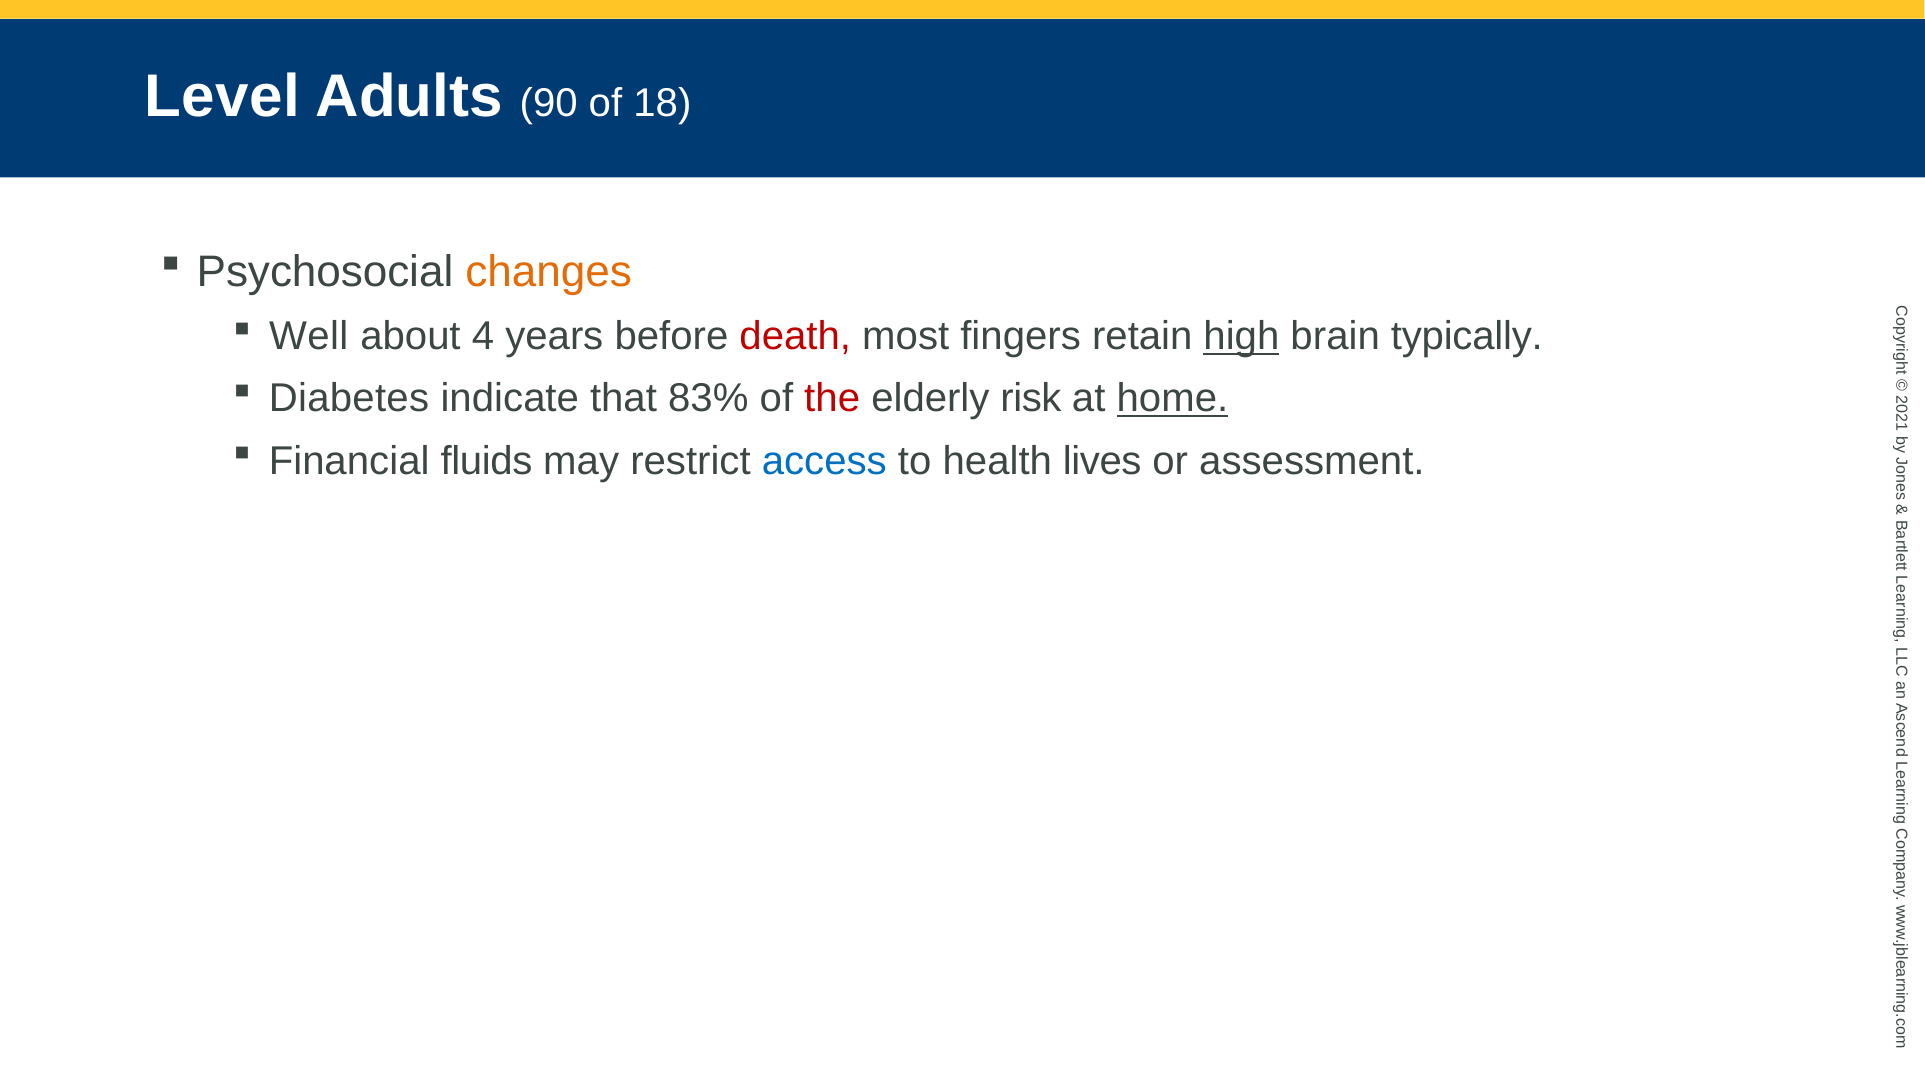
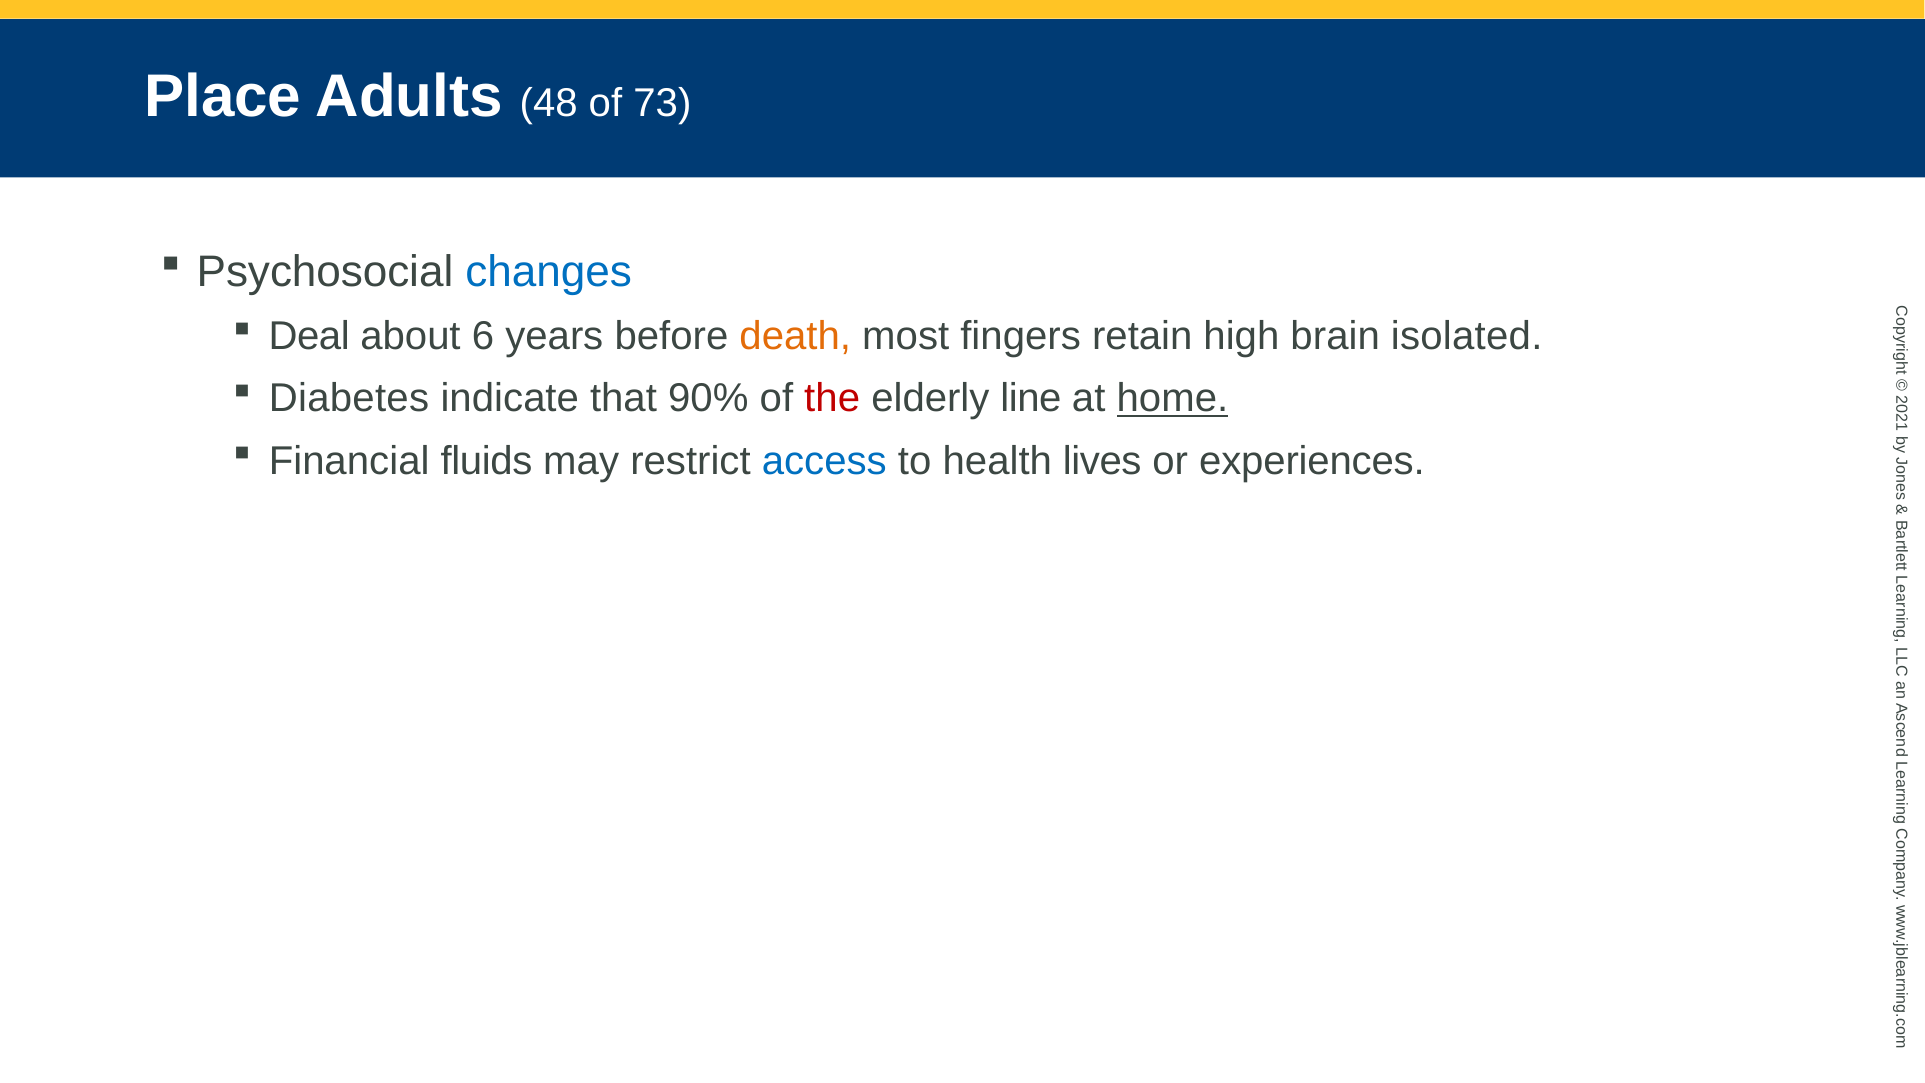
Level: Level -> Place
90: 90 -> 48
18: 18 -> 73
changes colour: orange -> blue
Well: Well -> Deal
4: 4 -> 6
death colour: red -> orange
high underline: present -> none
typically: typically -> isolated
83%: 83% -> 90%
risk: risk -> line
assessment: assessment -> experiences
